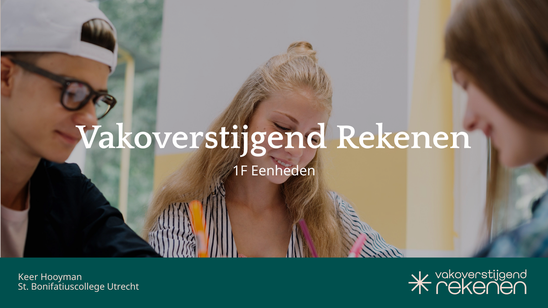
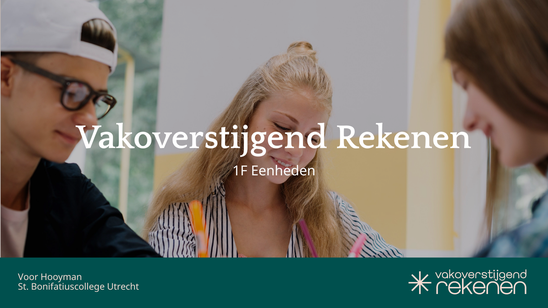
Keer: Keer -> Voor
